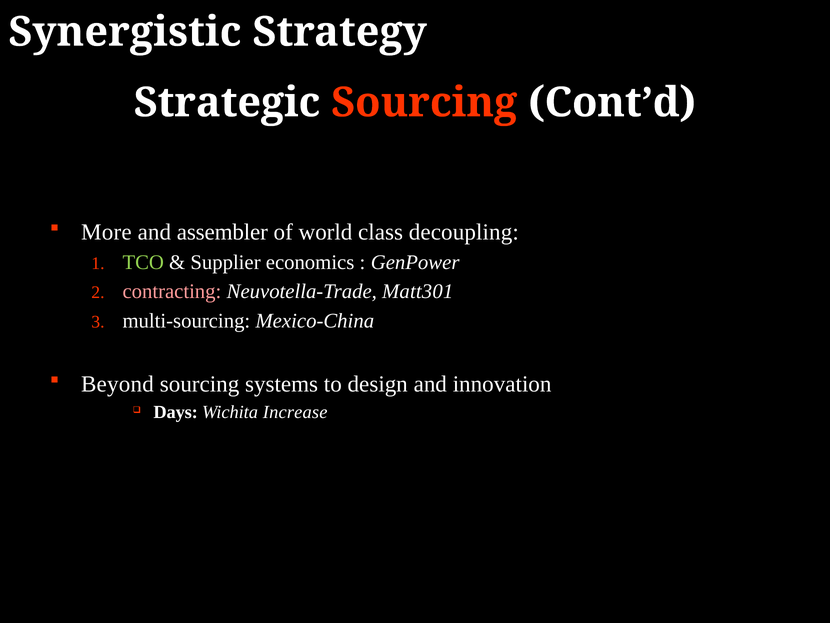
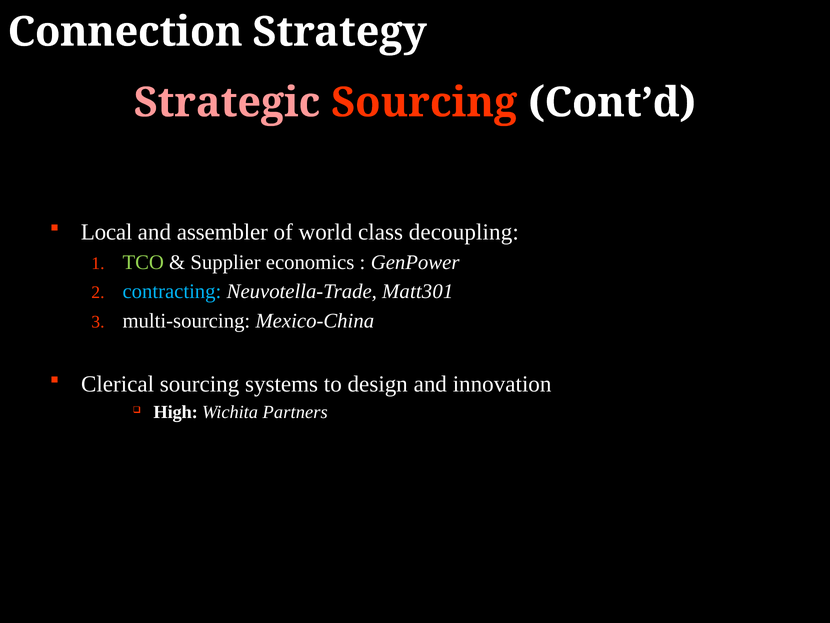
Synergistic: Synergistic -> Connection
Strategic colour: white -> pink
More: More -> Local
contracting colour: pink -> light blue
Beyond: Beyond -> Clerical
Days: Days -> High
Increase: Increase -> Partners
